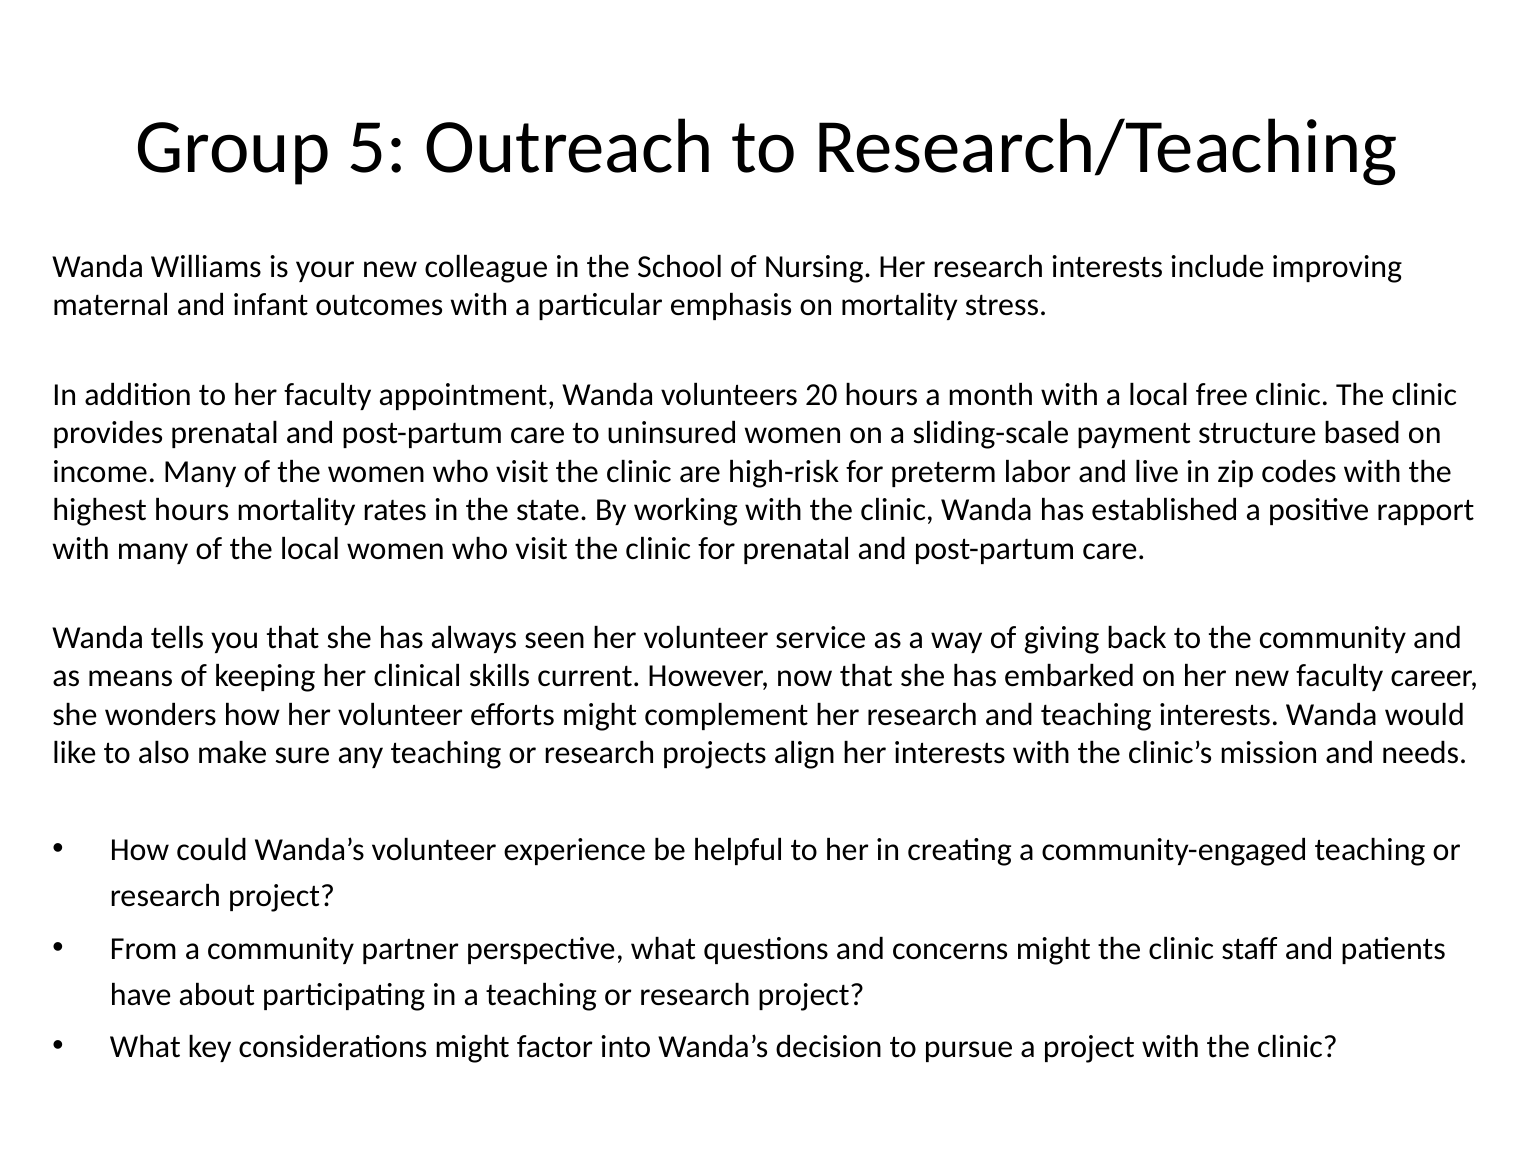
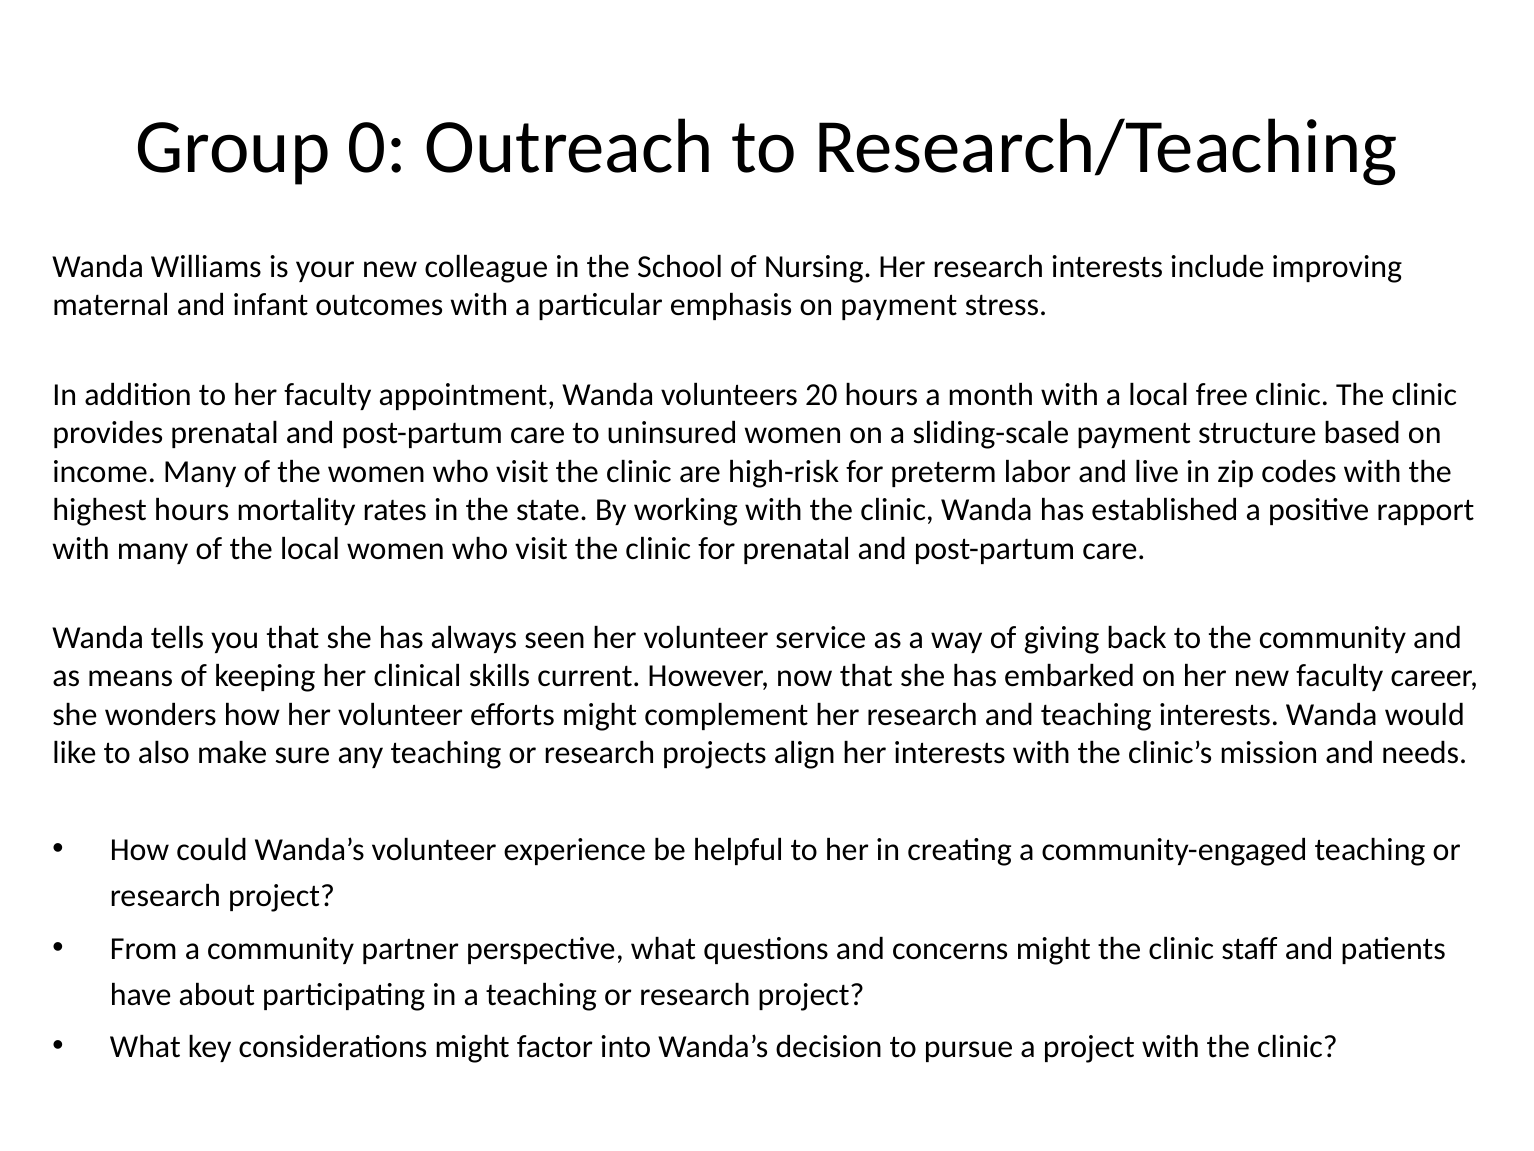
5: 5 -> 0
on mortality: mortality -> payment
